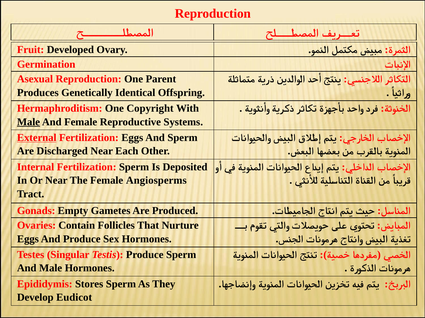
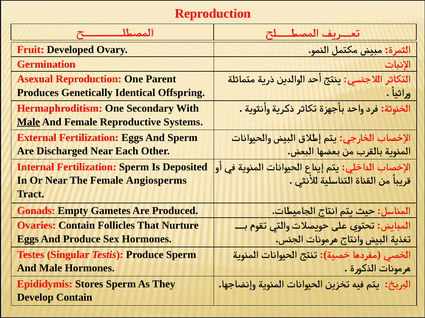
Copyright: Copyright -> Secondary
External underline: present -> none
Develop Eudicot: Eudicot -> Contain
